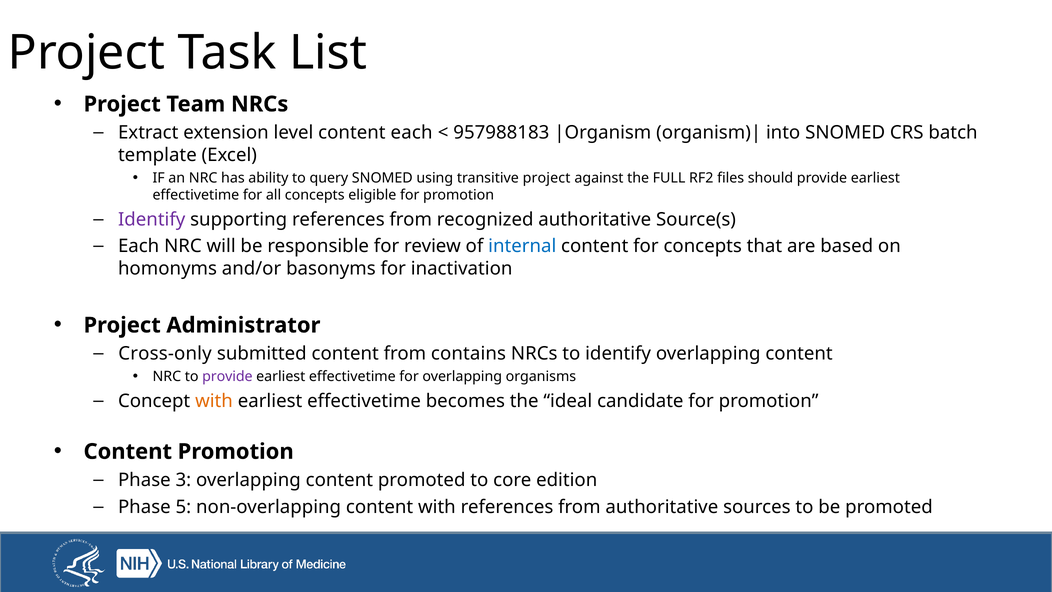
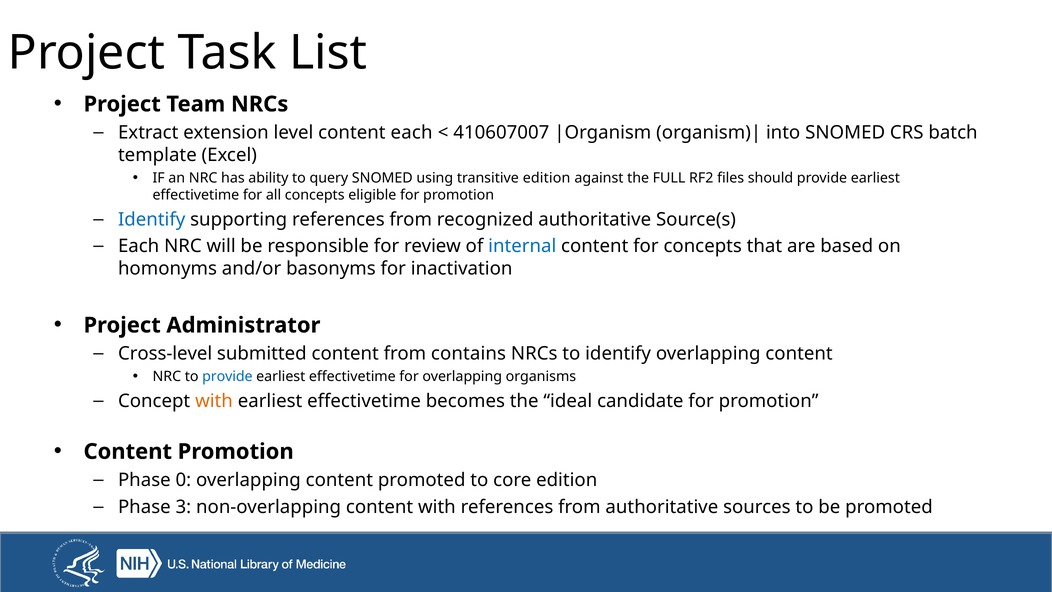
957988183: 957988183 -> 410607007
transitive project: project -> edition
Identify at (152, 219) colour: purple -> blue
Cross-only: Cross-only -> Cross-level
provide at (227, 377) colour: purple -> blue
3: 3 -> 0
5: 5 -> 3
